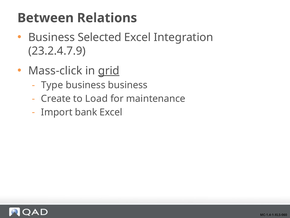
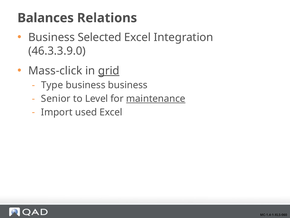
Between: Between -> Balances
23.2.4.7.9: 23.2.4.7.9 -> 46.3.3.9.0
Create: Create -> Senior
Load: Load -> Level
maintenance underline: none -> present
bank: bank -> used
